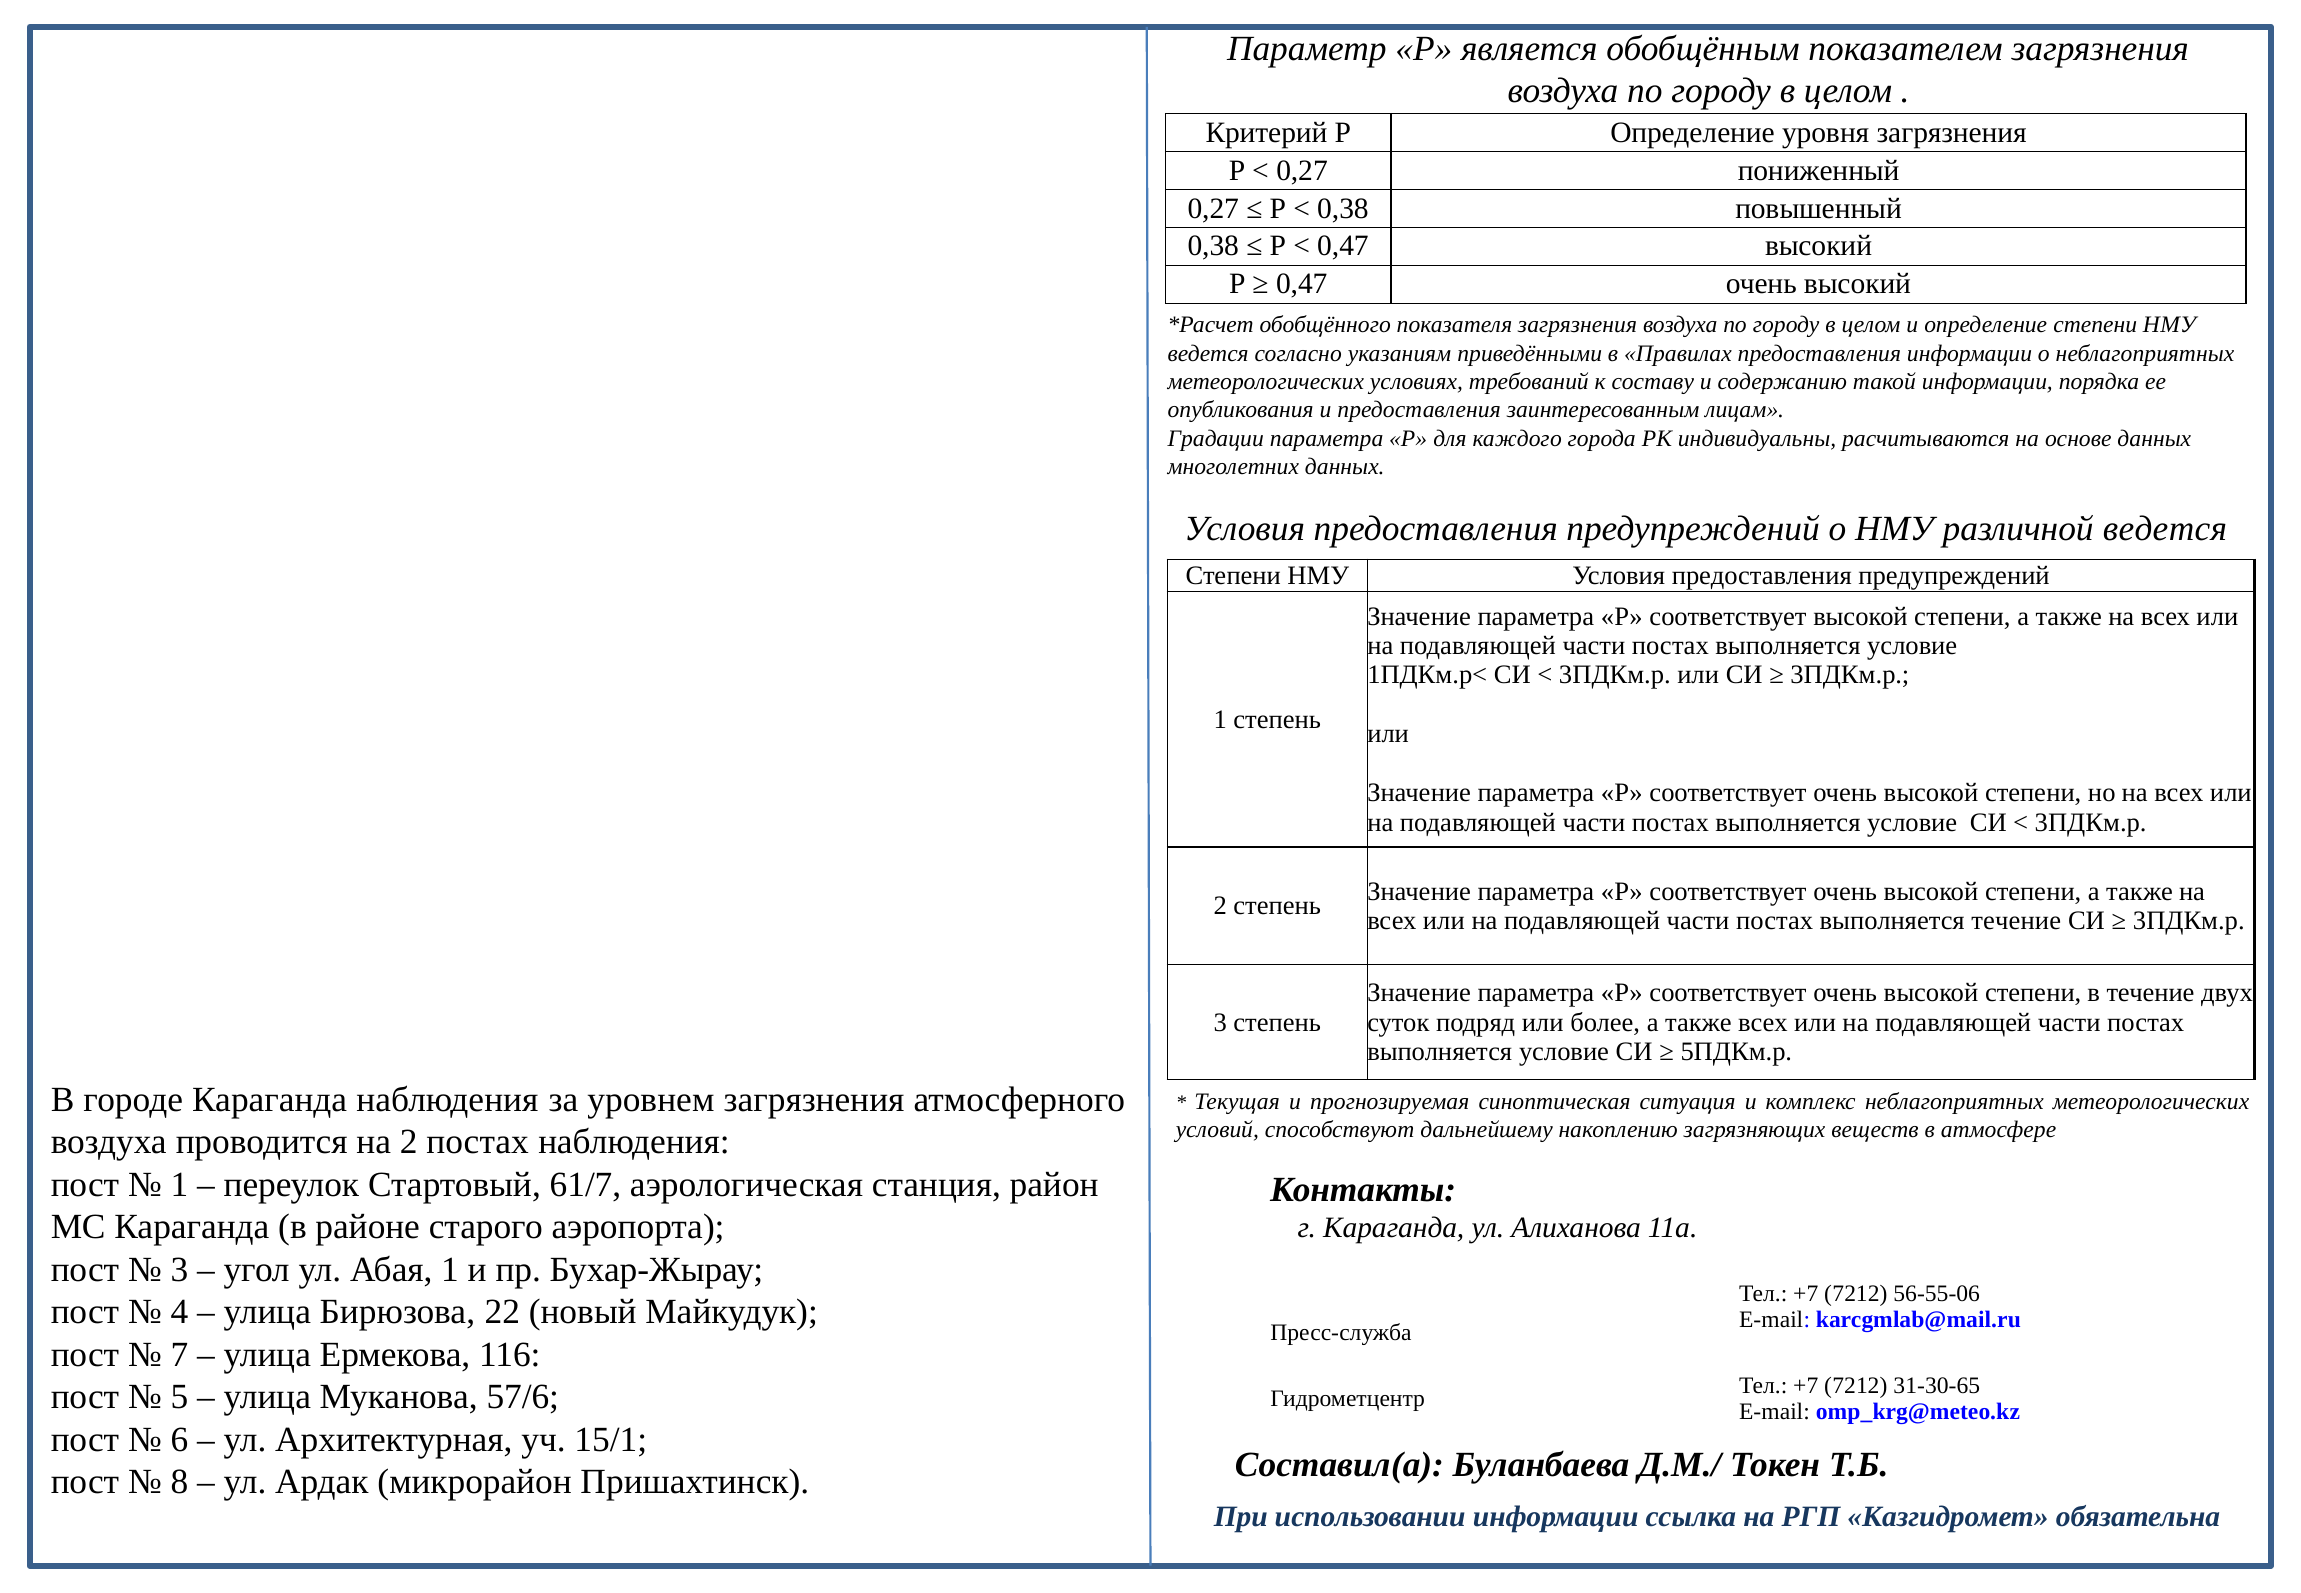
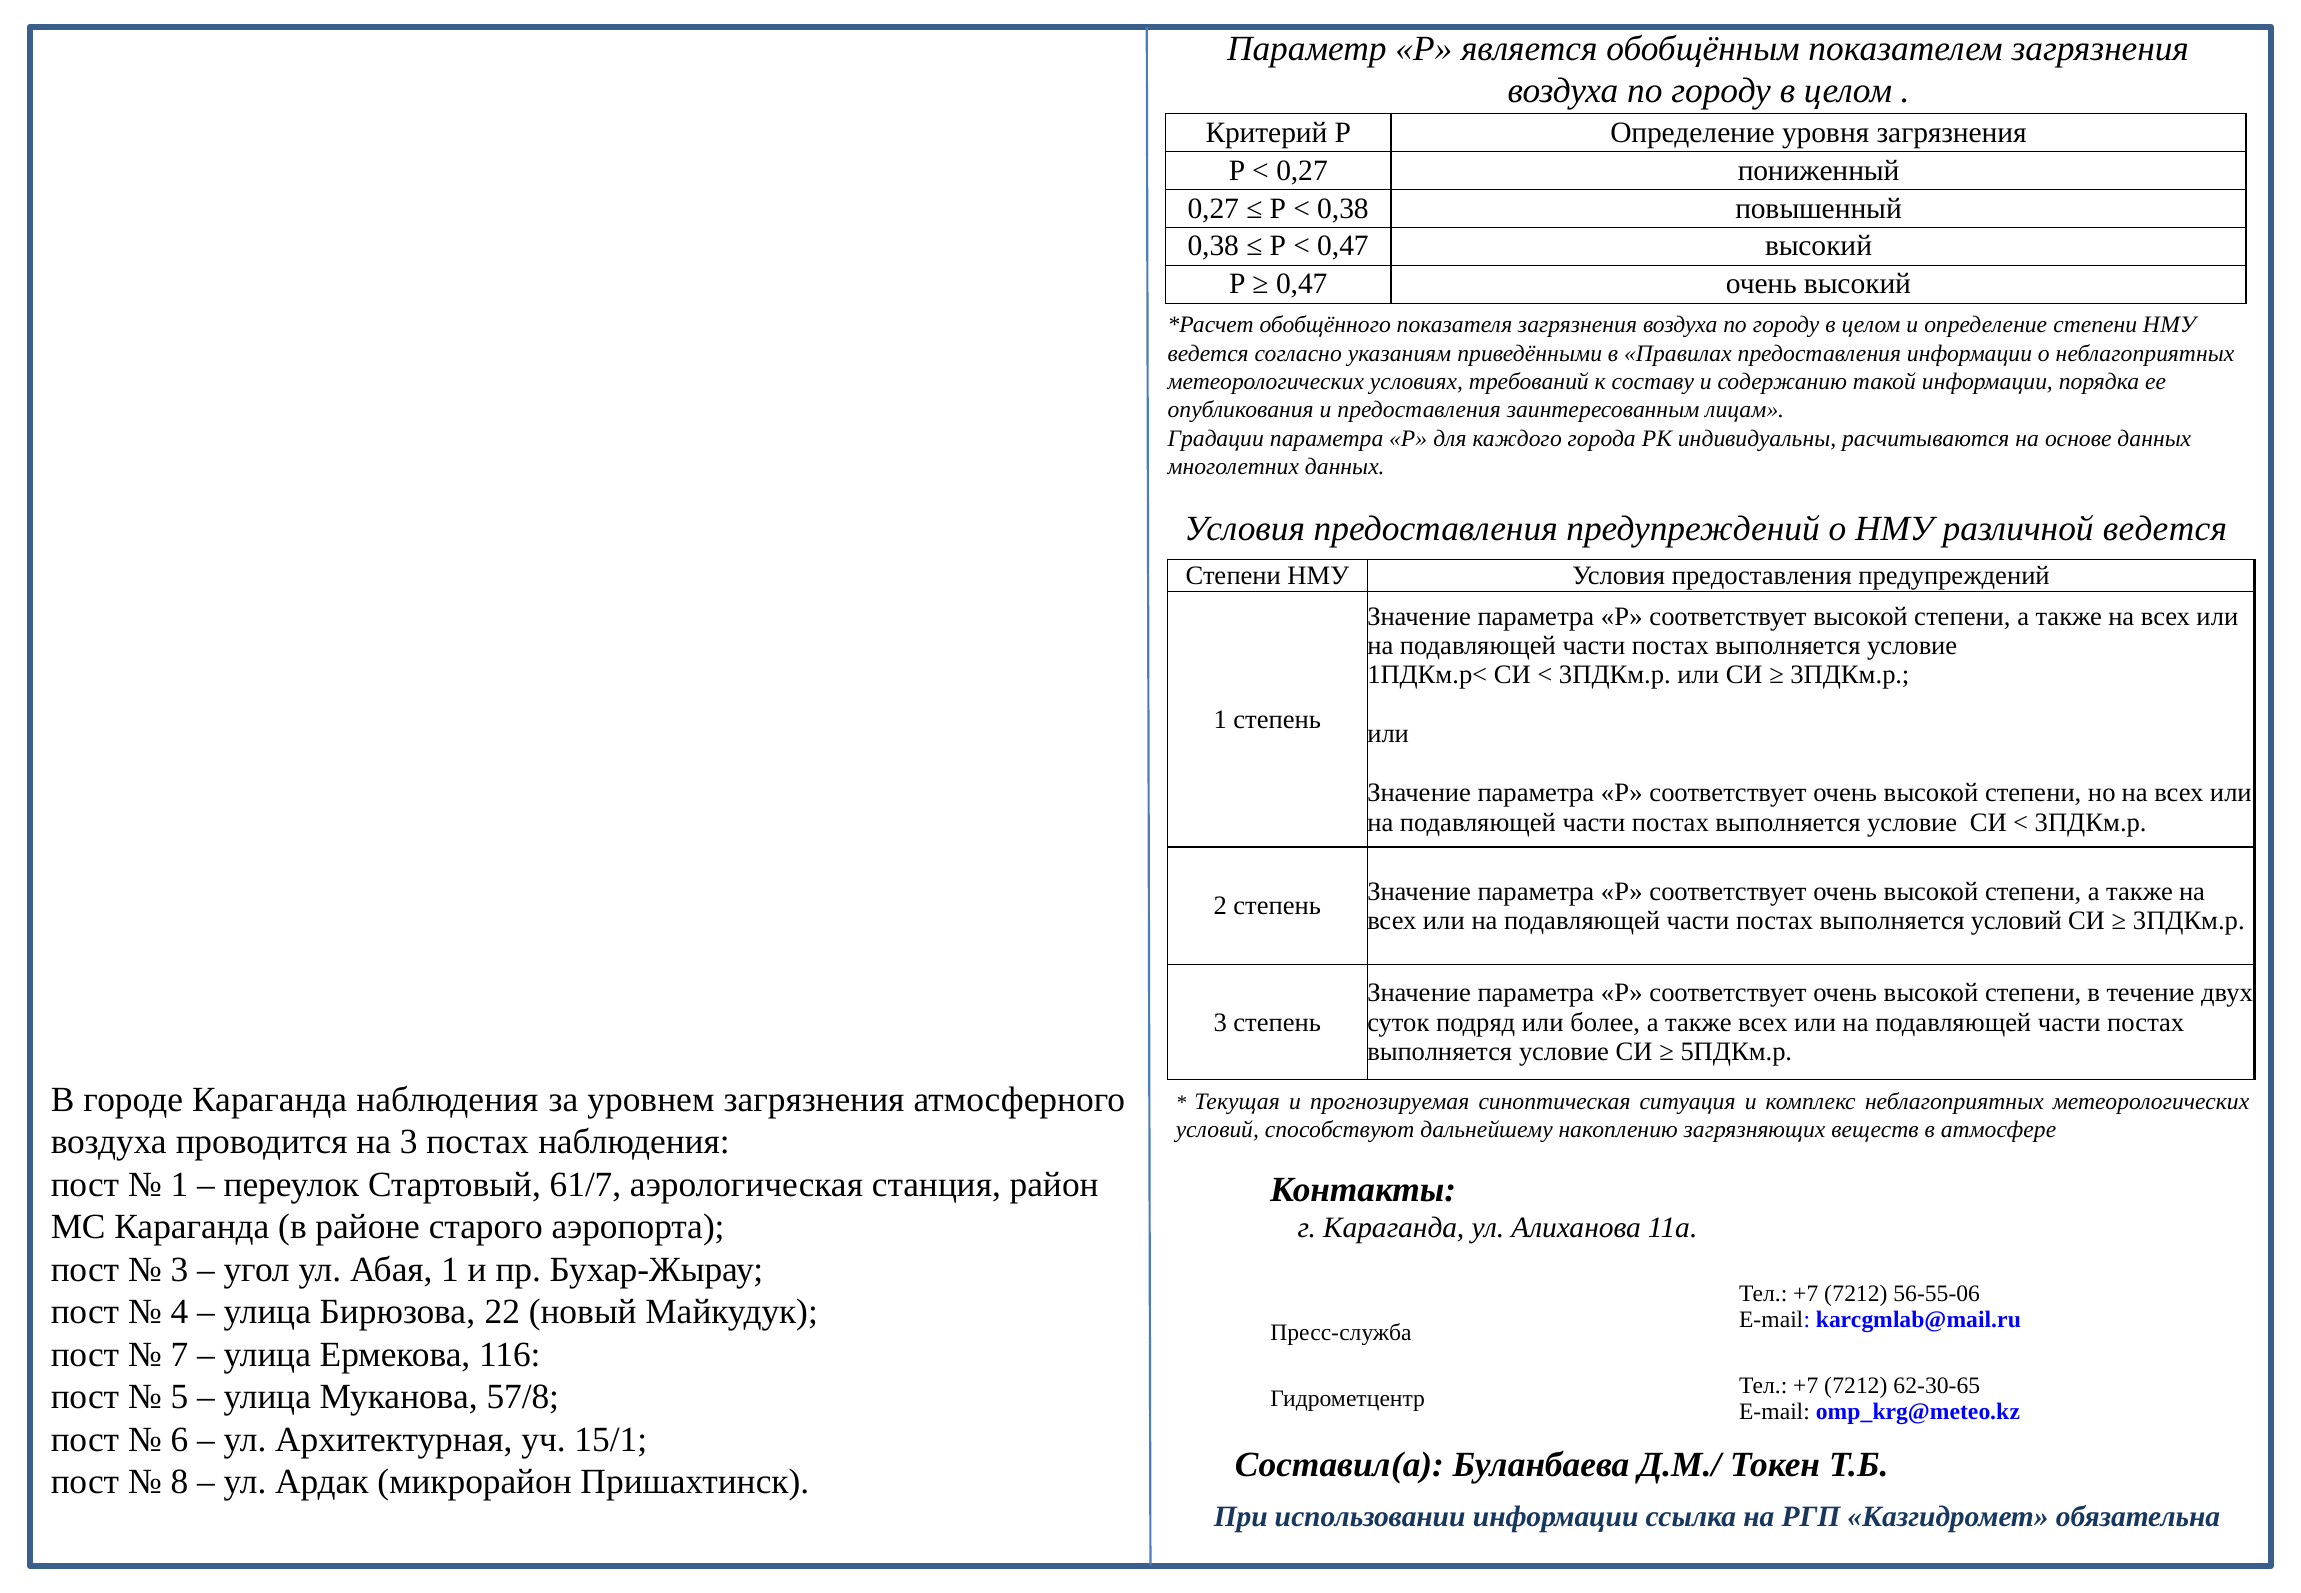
выполняется течение: течение -> условий
на 2: 2 -> 3
31-30-65: 31-30-65 -> 62-30-65
57/6: 57/6 -> 57/8
